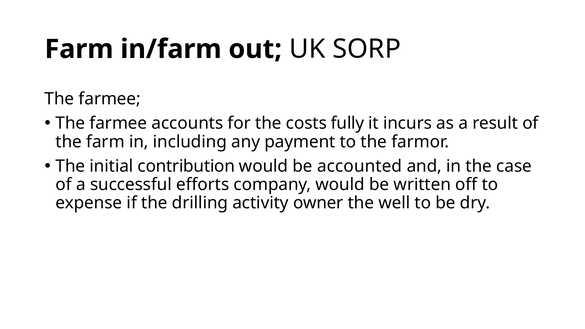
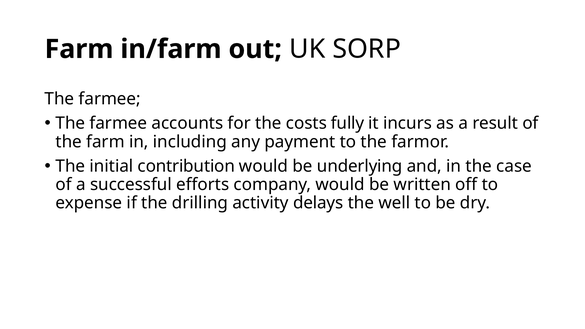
accounted: accounted -> underlying
owner: owner -> delays
